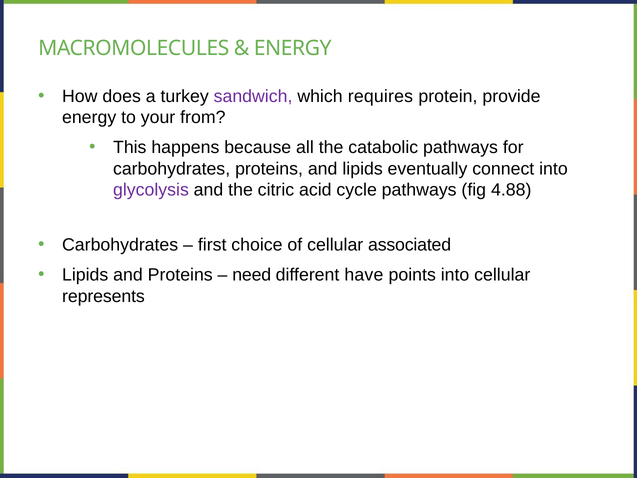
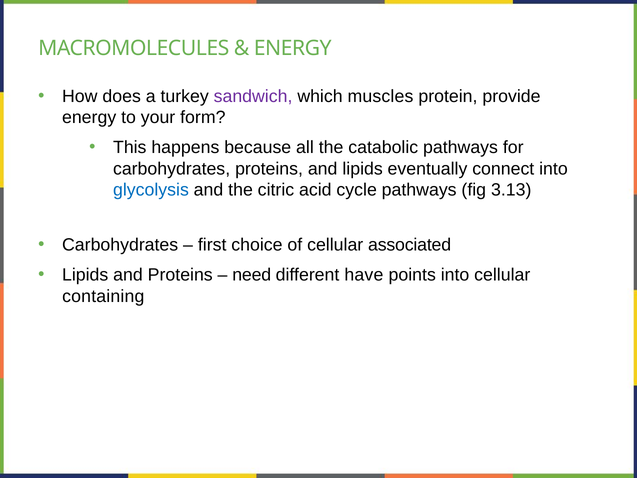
requires: requires -> muscles
from: from -> form
glycolysis colour: purple -> blue
4.88: 4.88 -> 3.13
represents: represents -> containing
